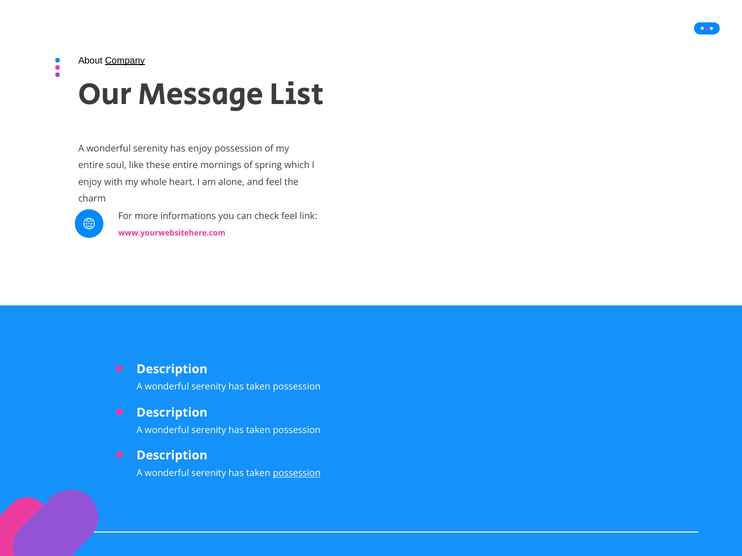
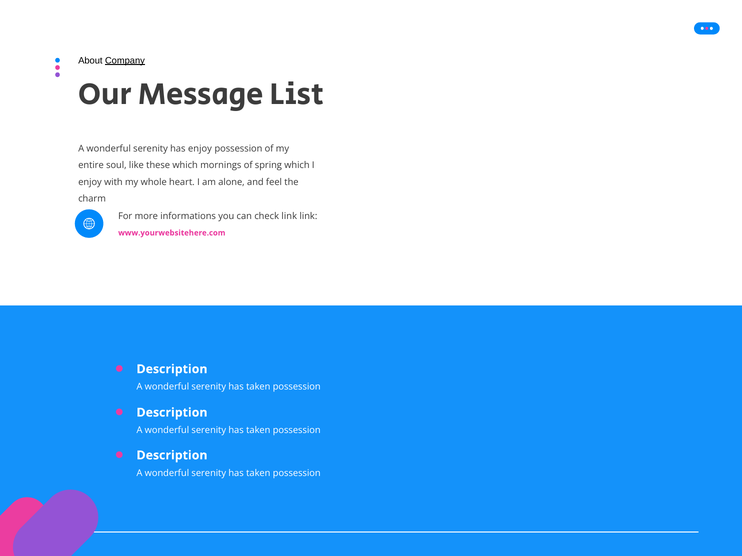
these entire: entire -> which
check feel: feel -> link
possession at (297, 473) underline: present -> none
